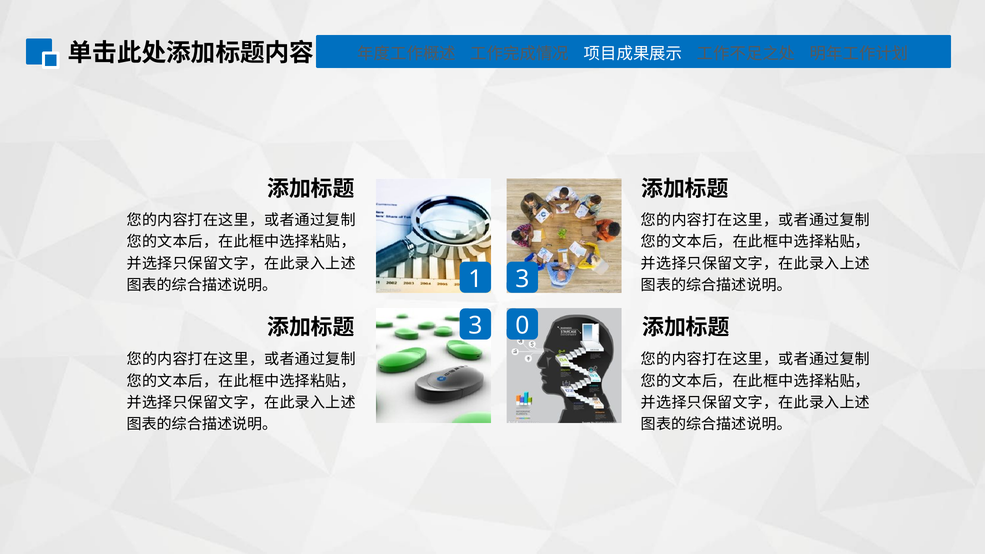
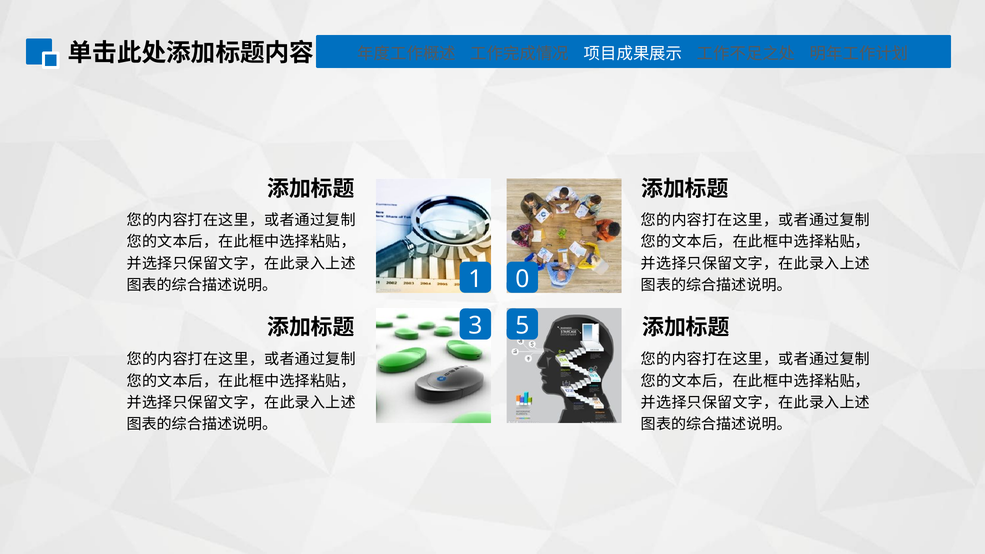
1 3: 3 -> 0
0: 0 -> 5
